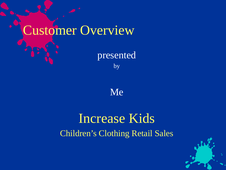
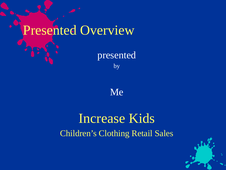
Customer at (50, 30): Customer -> Presented
